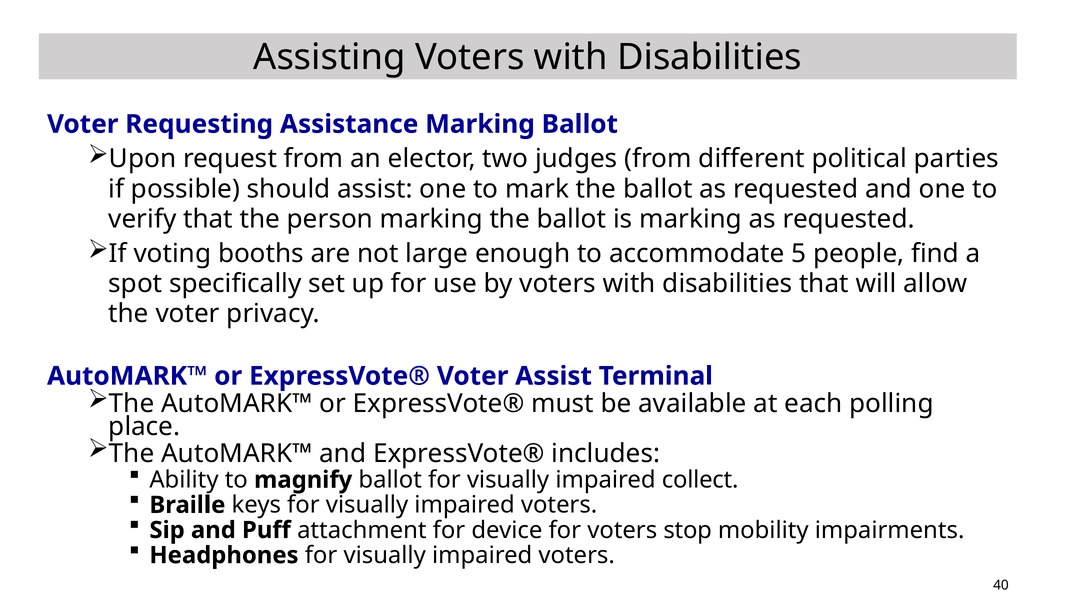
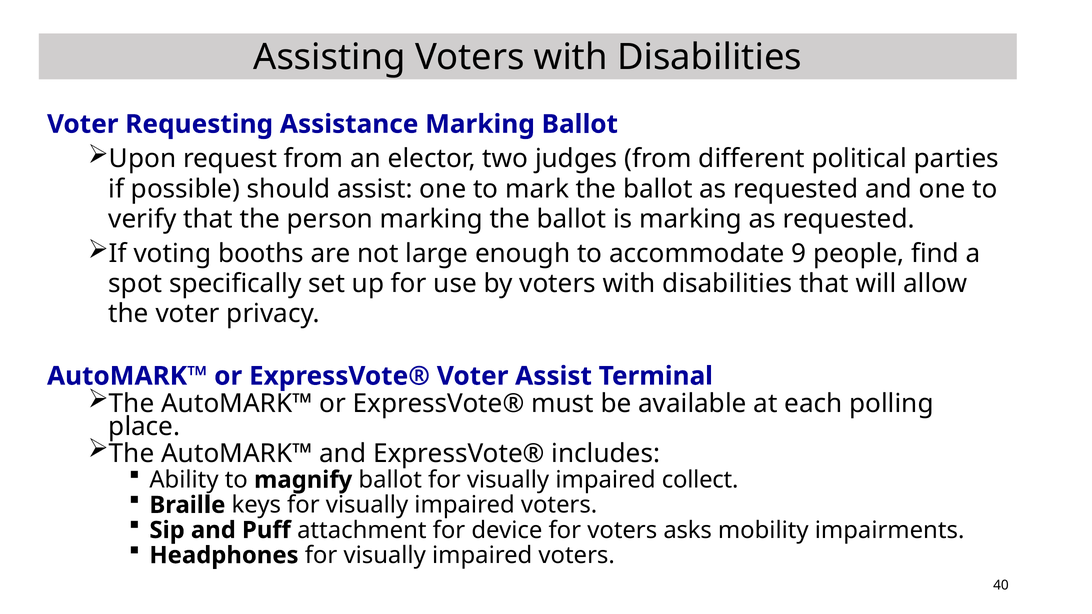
5: 5 -> 9
stop: stop -> asks
